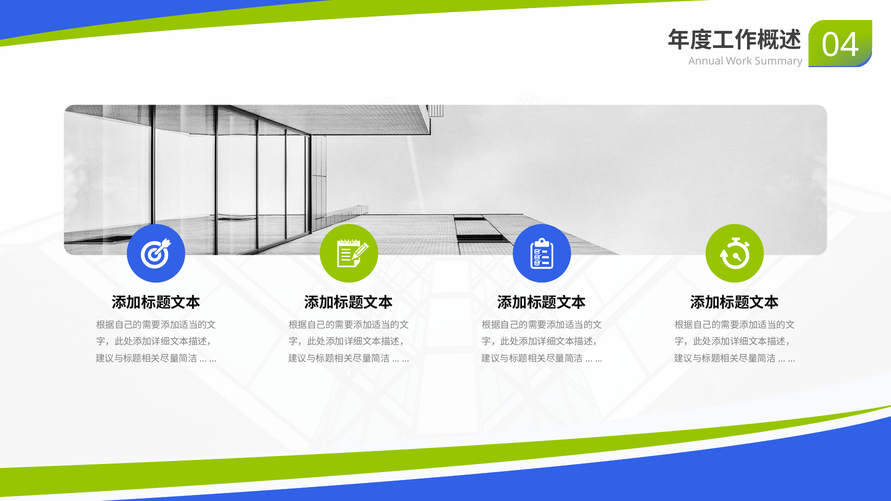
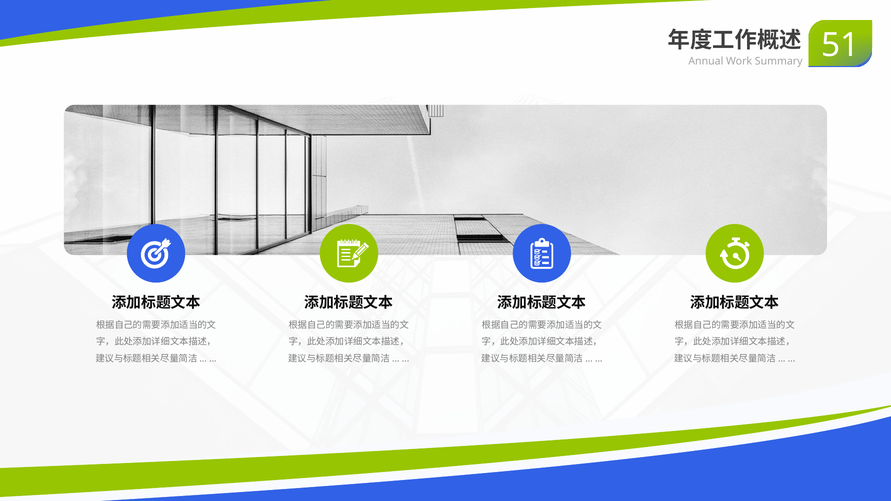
04: 04 -> 51
